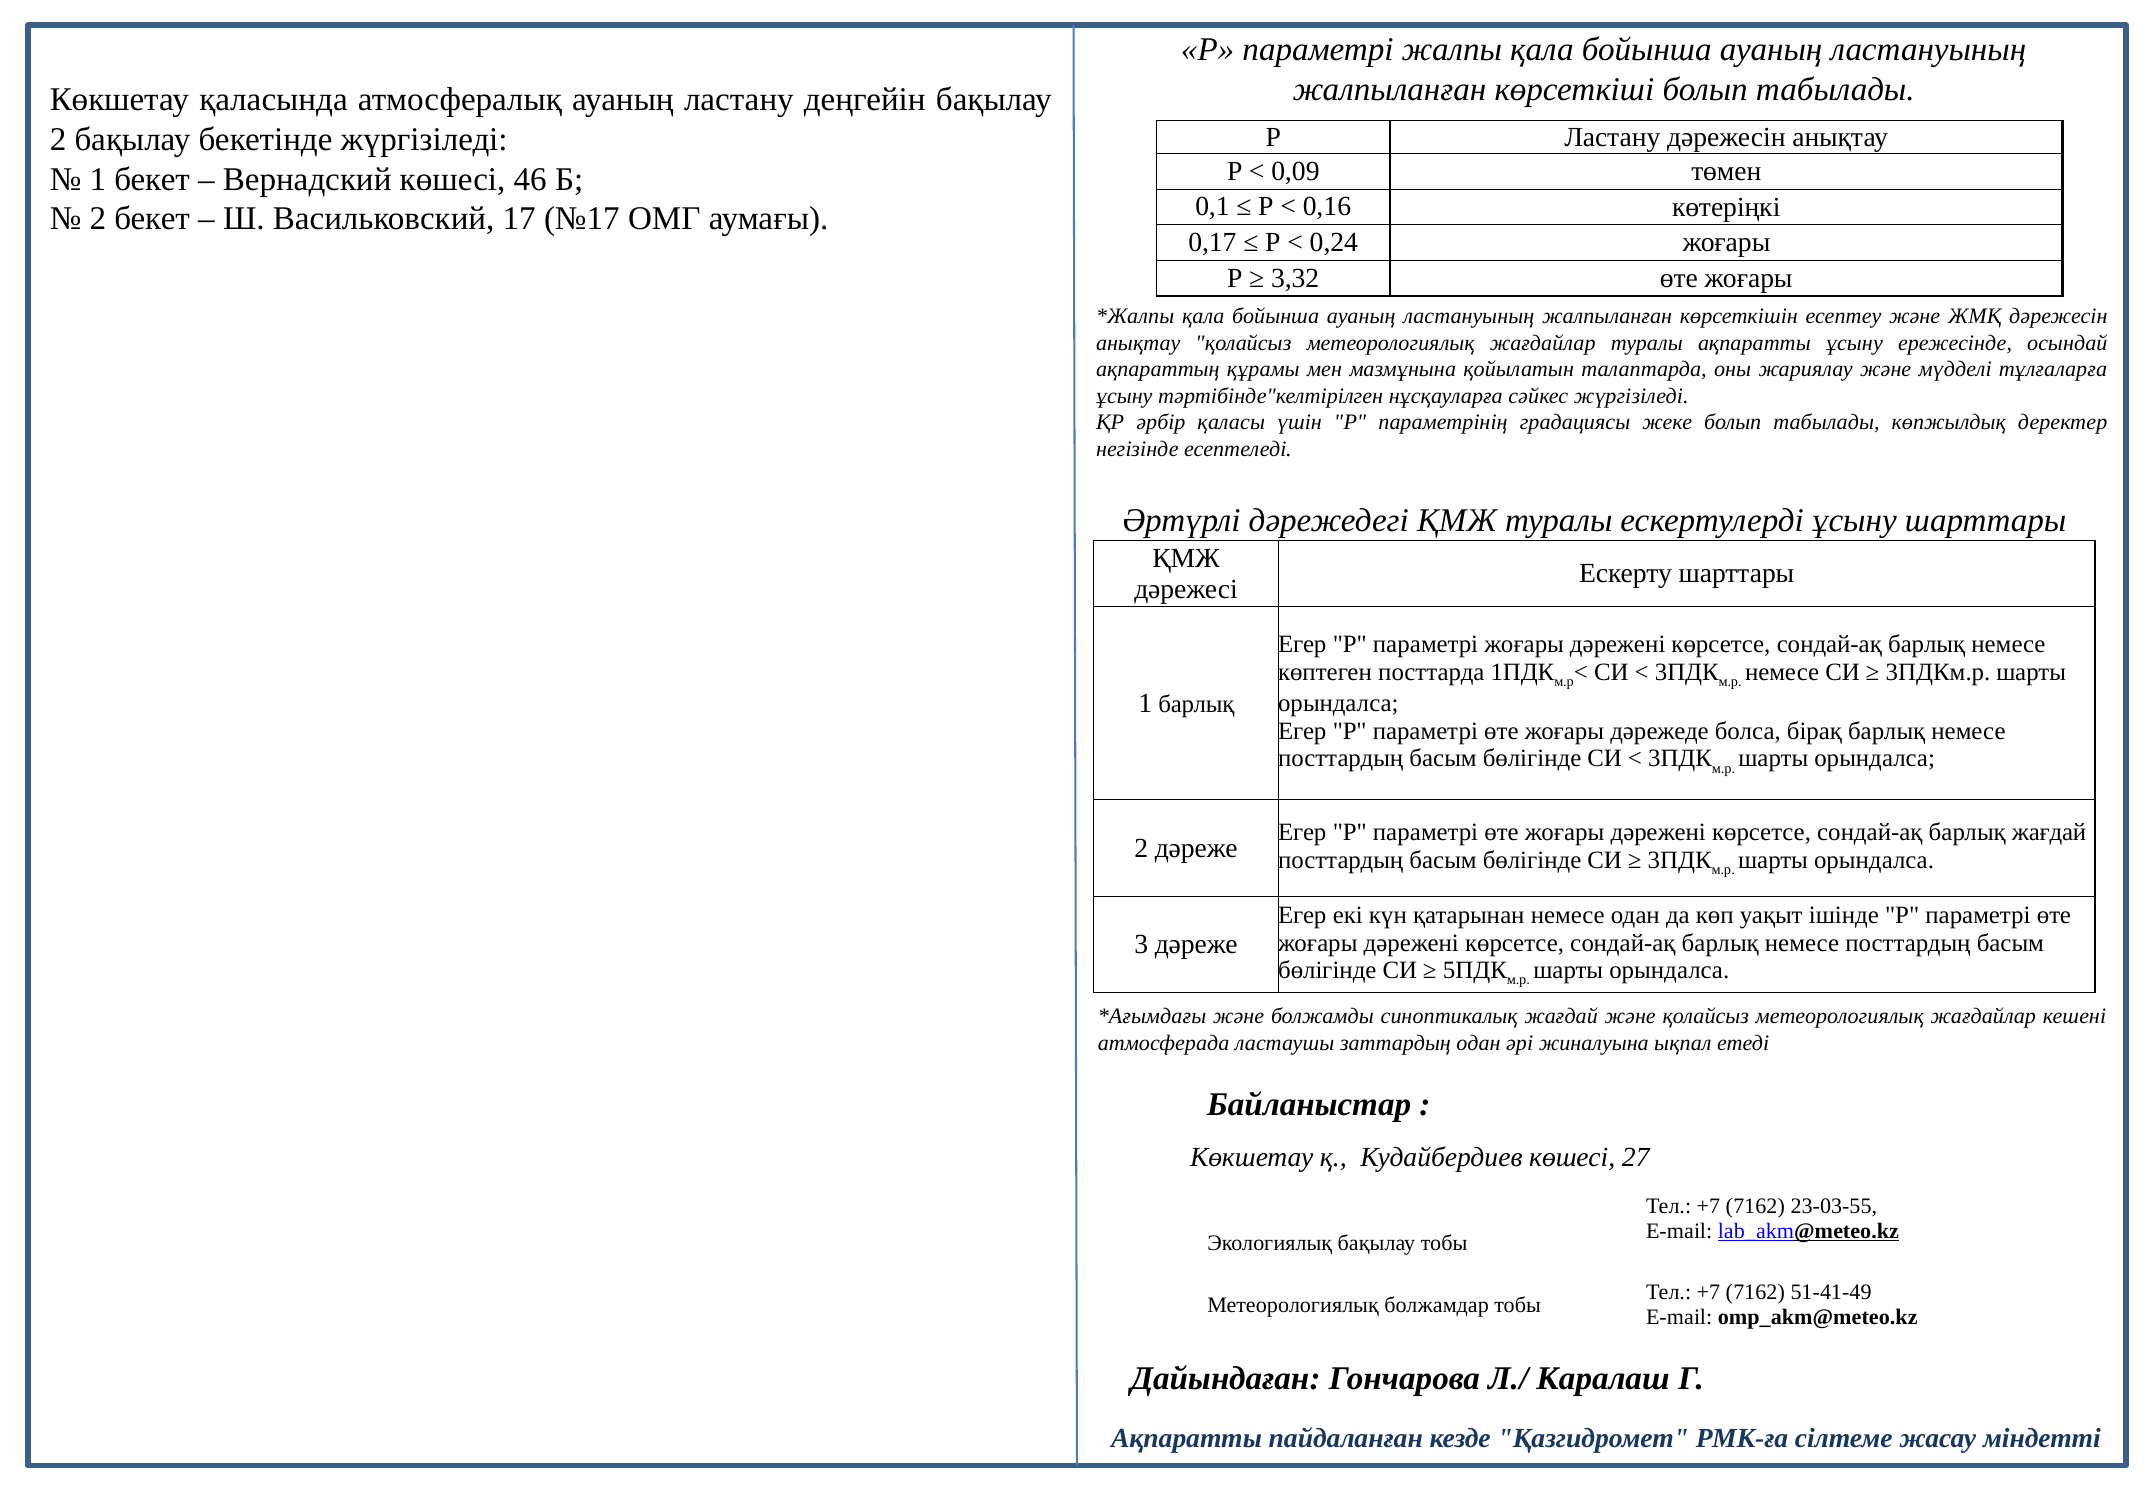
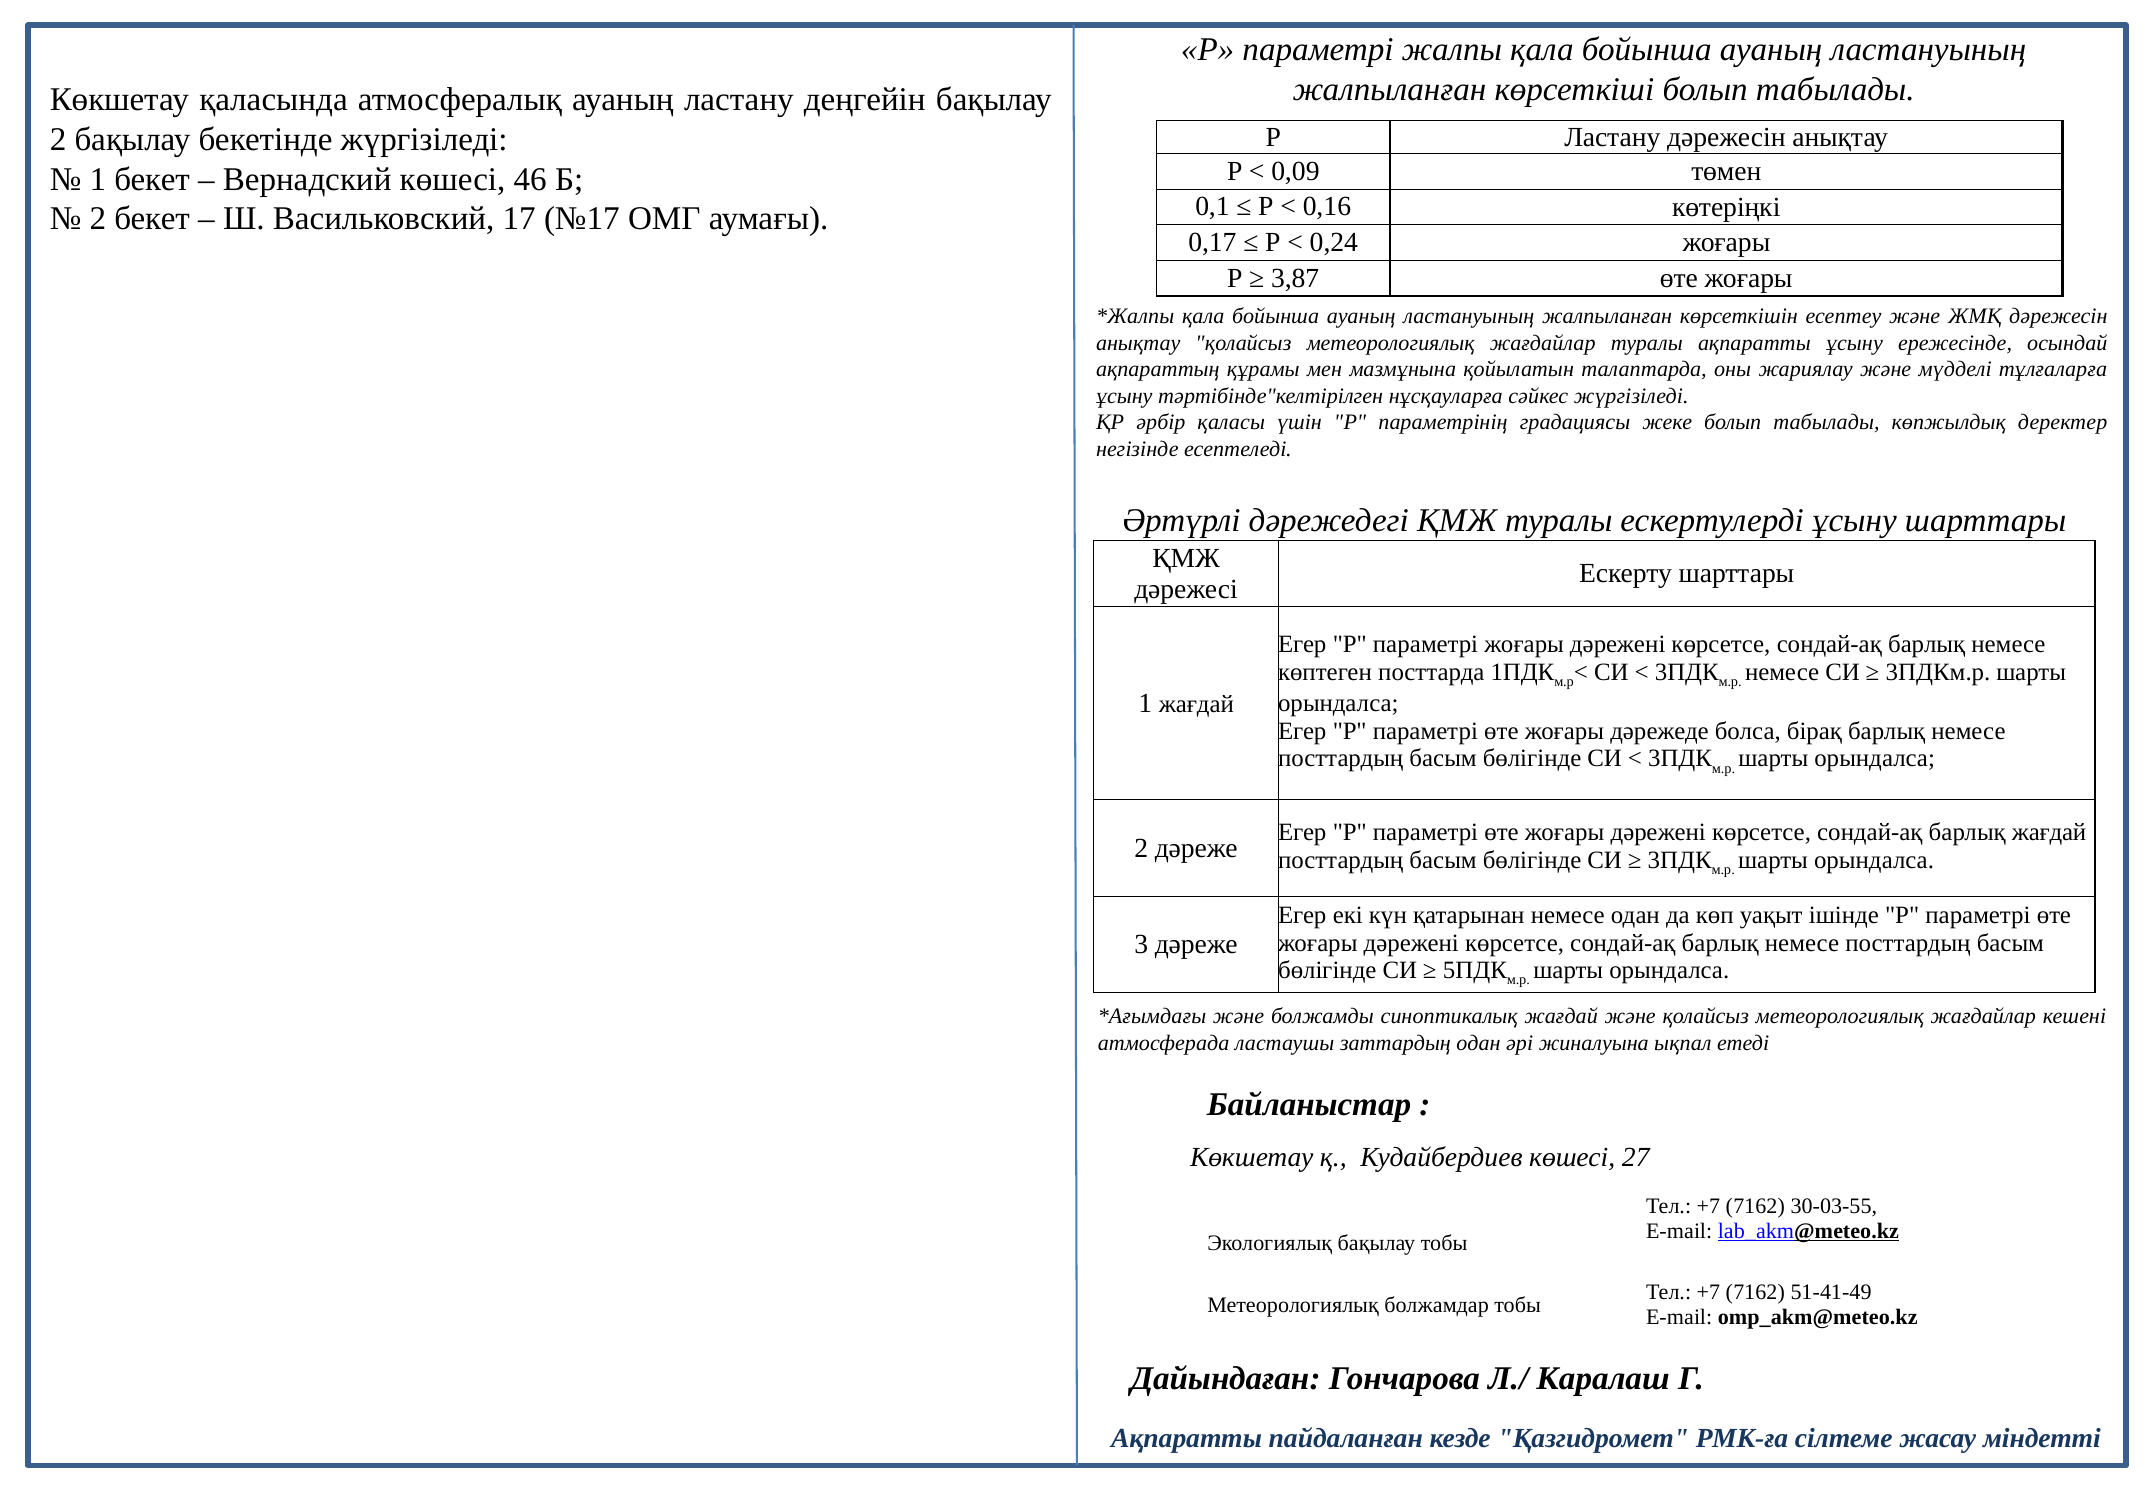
3,32: 3,32 -> 3,87
1 барлық: барлық -> жағдай
23-03-55: 23-03-55 -> 30-03-55
